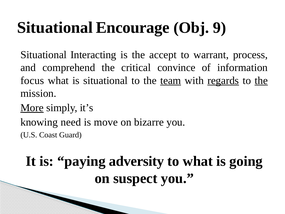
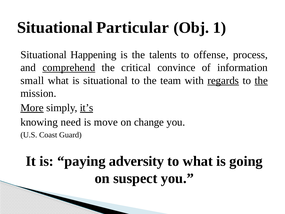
Encourage: Encourage -> Particular
9: 9 -> 1
Interacting: Interacting -> Happening
accept: accept -> talents
warrant: warrant -> offense
comprehend underline: none -> present
focus: focus -> small
team underline: present -> none
it’s underline: none -> present
bizarre: bizarre -> change
